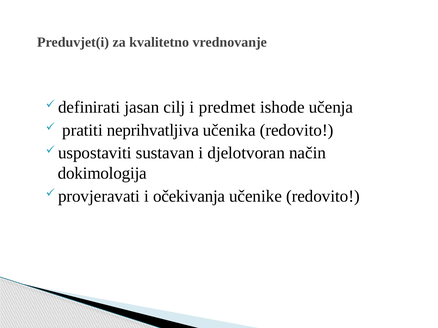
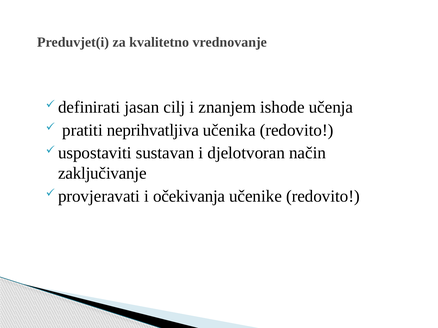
predmet: predmet -> znanjem
dokimologija: dokimologija -> zaključivanje
